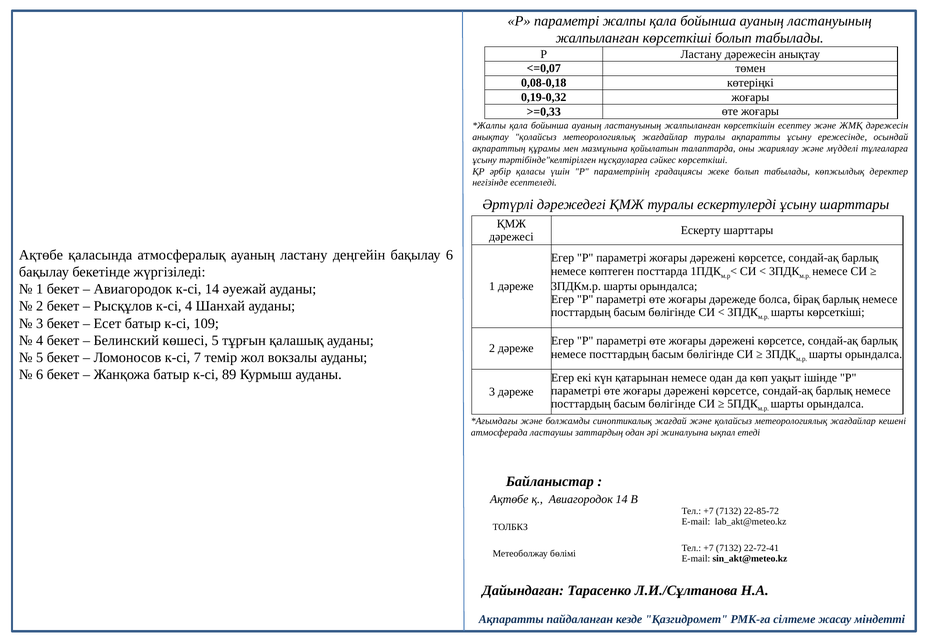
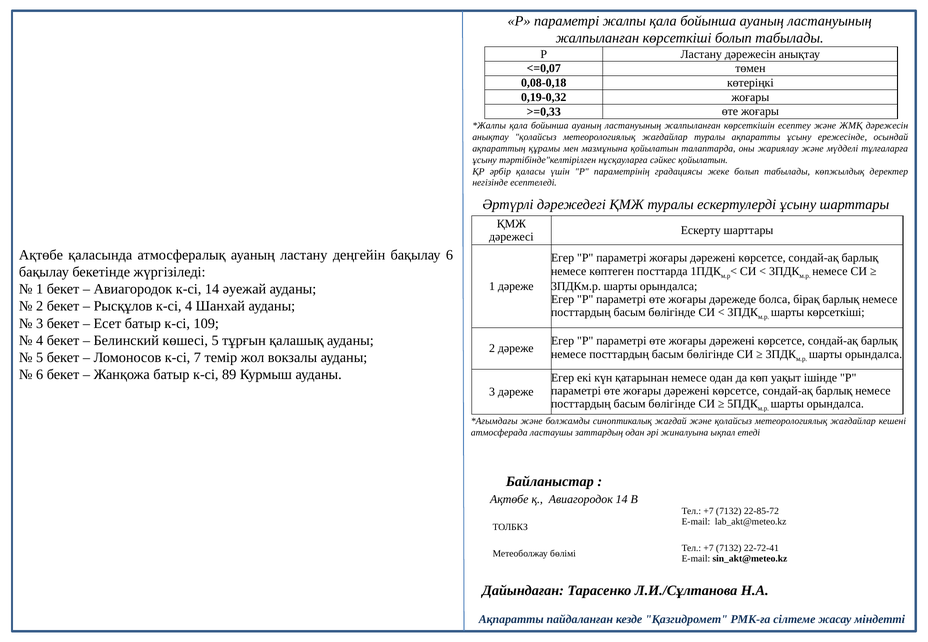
сәйкес көрсеткіші: көрсеткіші -> қойылатын
